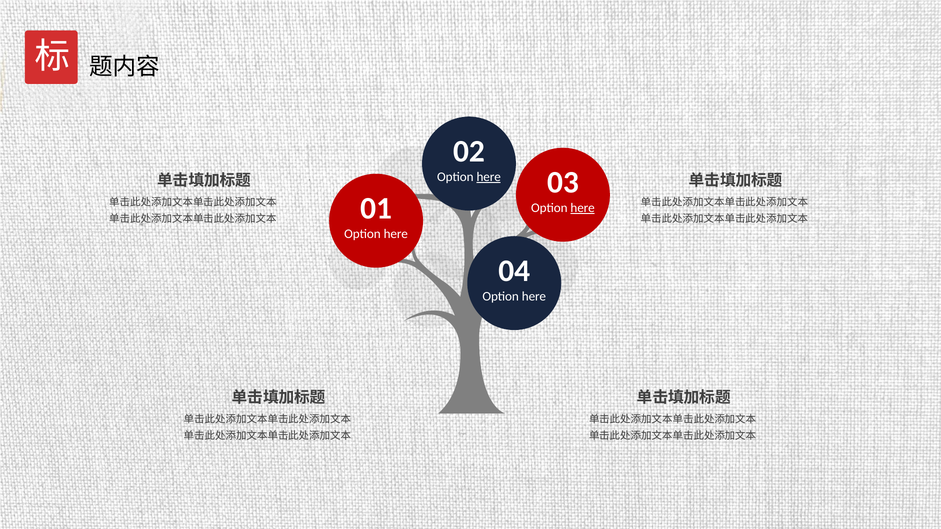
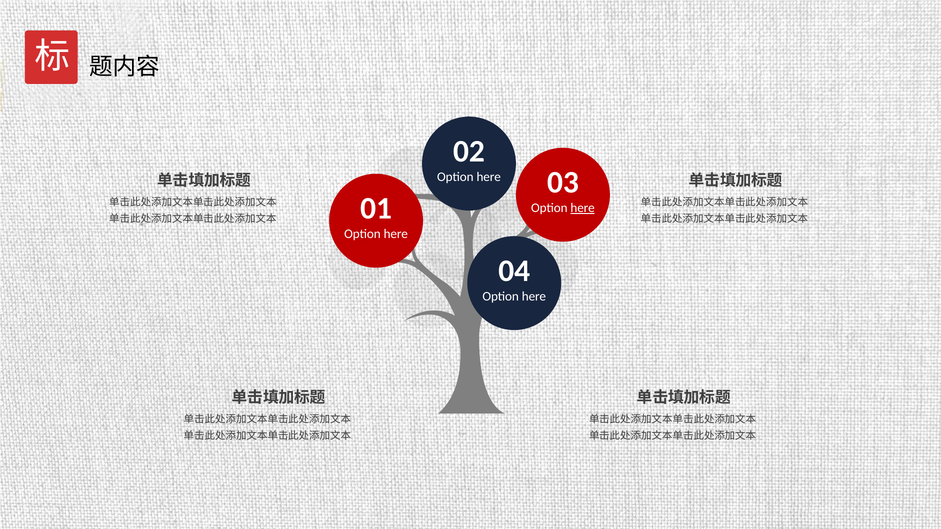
here at (489, 177) underline: present -> none
